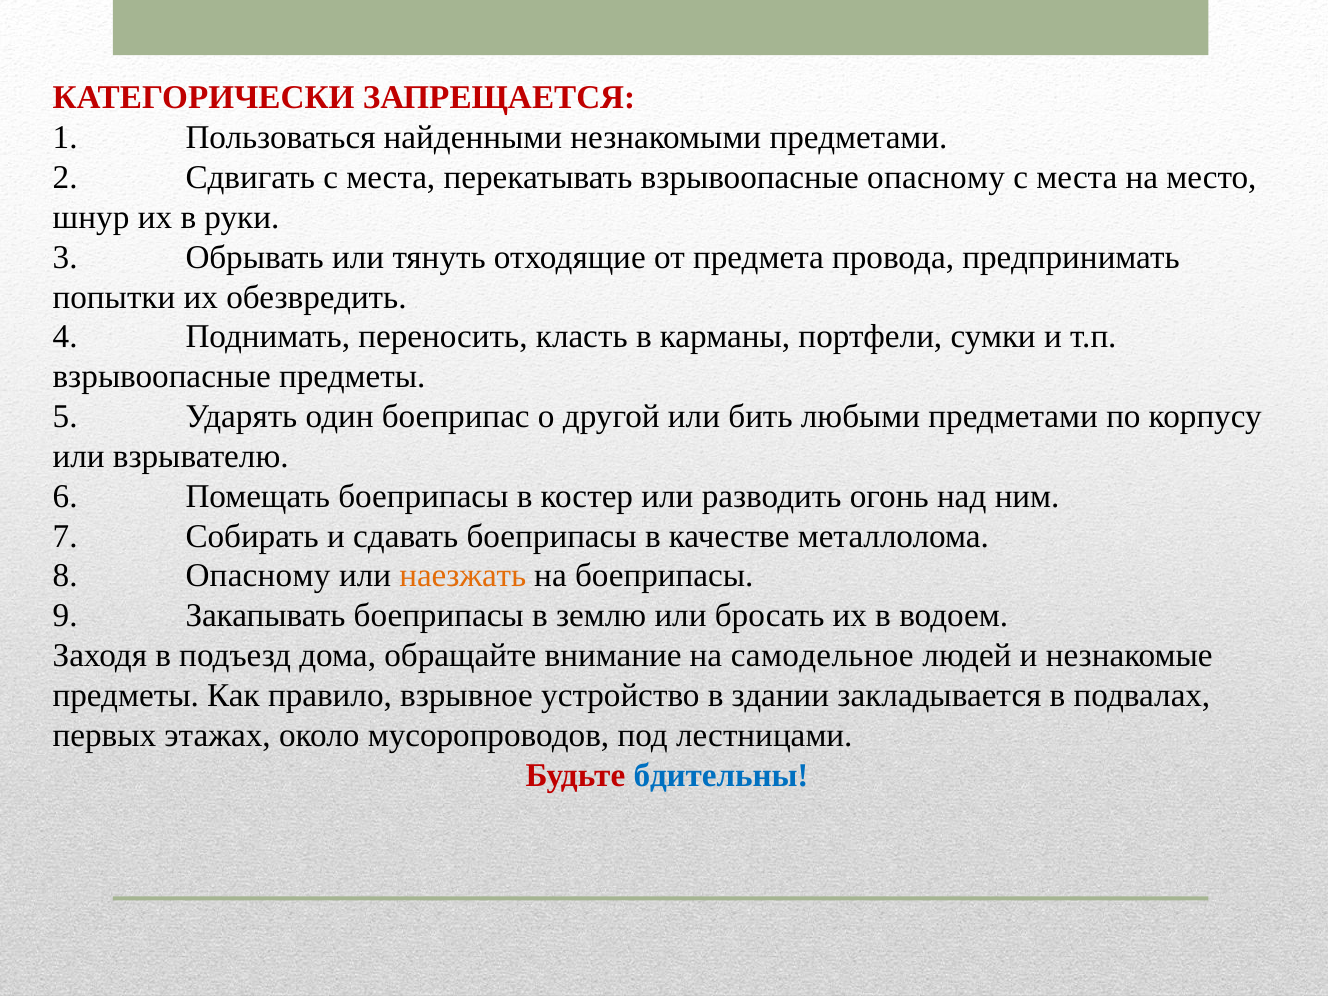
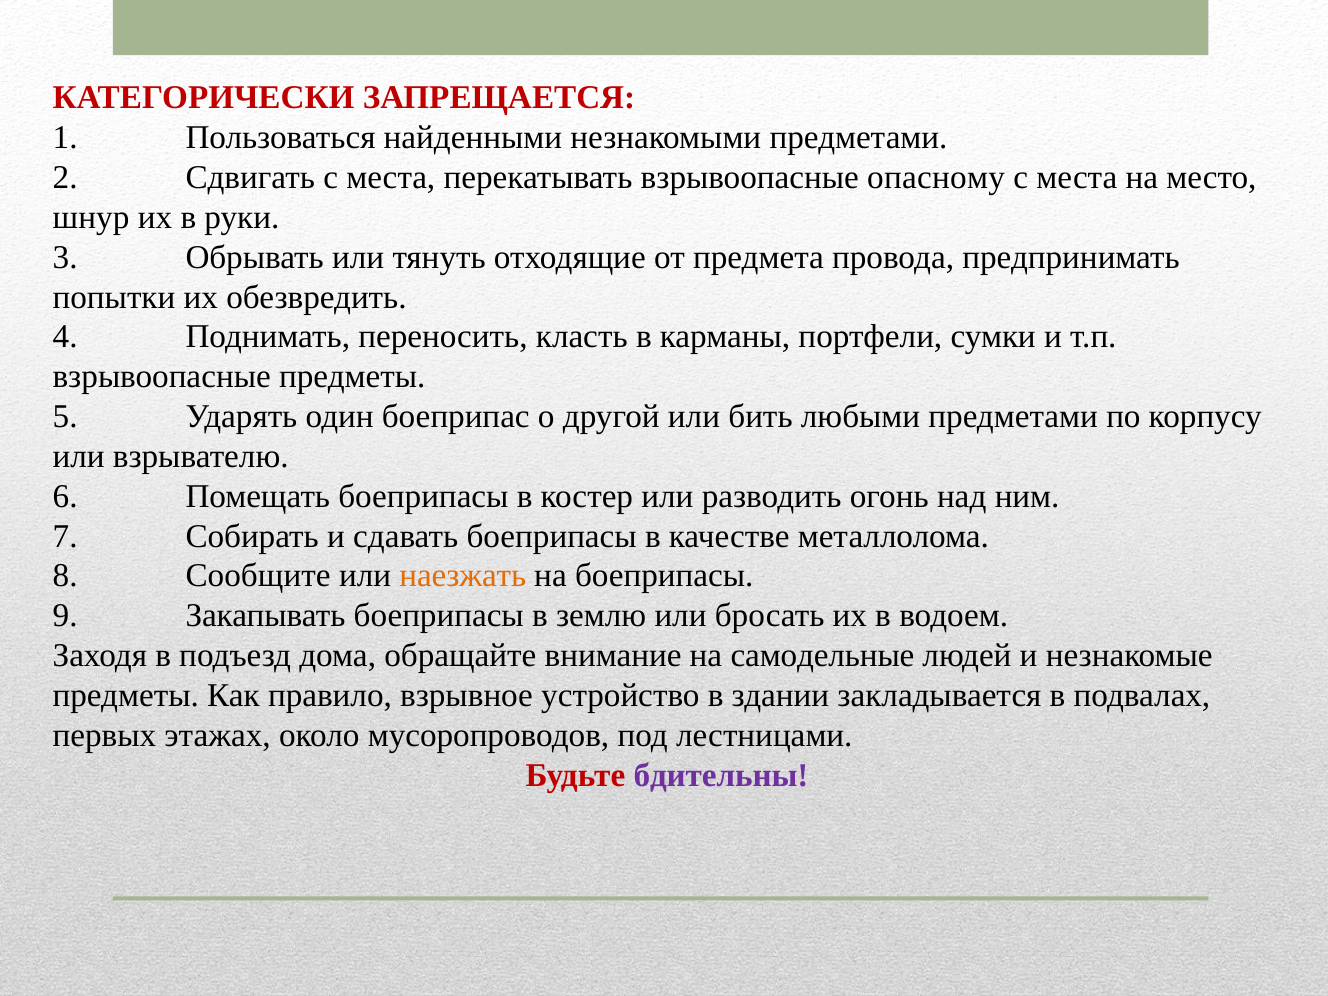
8 Опасному: Опасному -> Сообщите
самодельное: самодельное -> самодельные
бдительны colour: blue -> purple
